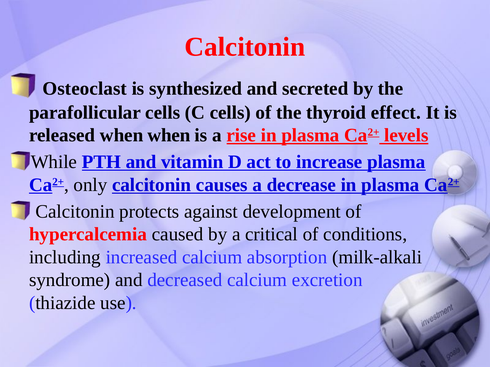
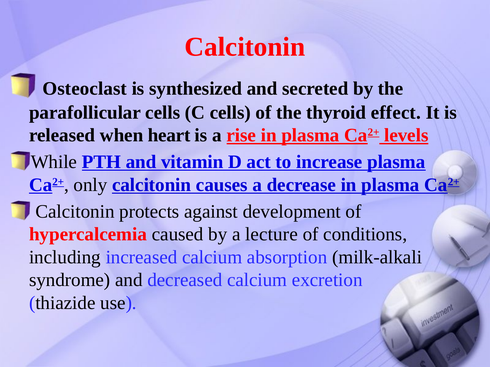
when when: when -> heart
critical: critical -> lecture
